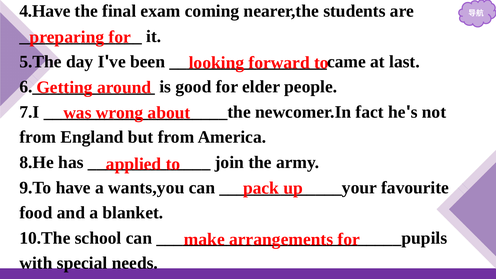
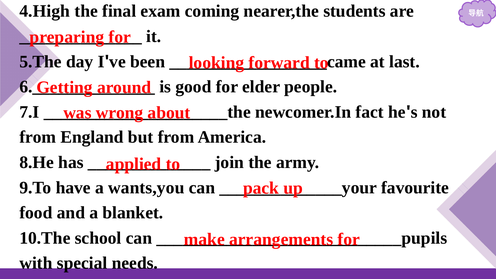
4.Have: 4.Have -> 4.High
